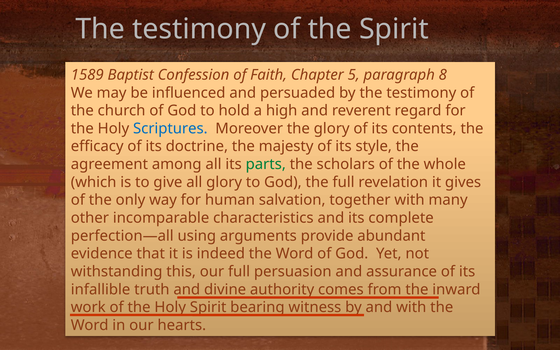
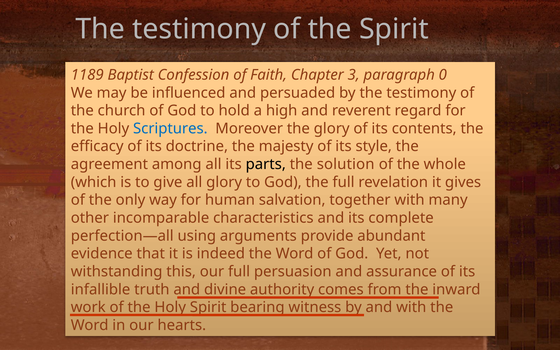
1589: 1589 -> 1189
5: 5 -> 3
8: 8 -> 0
parts colour: green -> black
scholars: scholars -> solution
